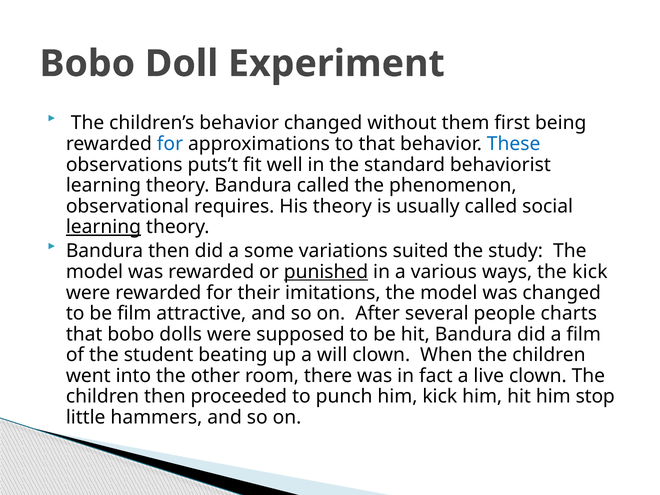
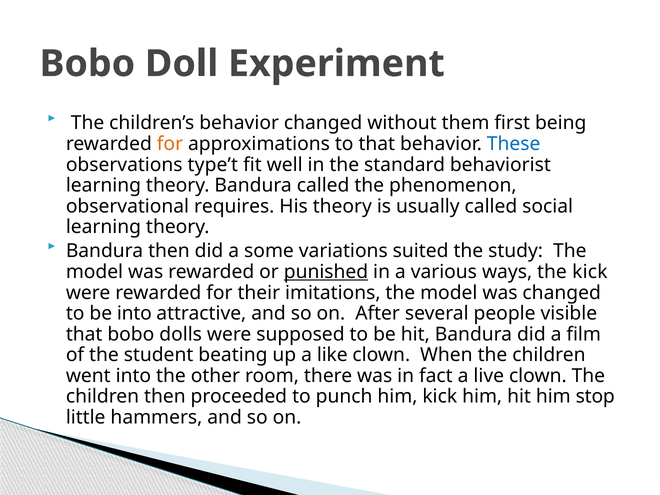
for at (170, 144) colour: blue -> orange
puts’t: puts’t -> type’t
learning at (103, 227) underline: present -> none
be film: film -> into
charts: charts -> visible
will: will -> like
